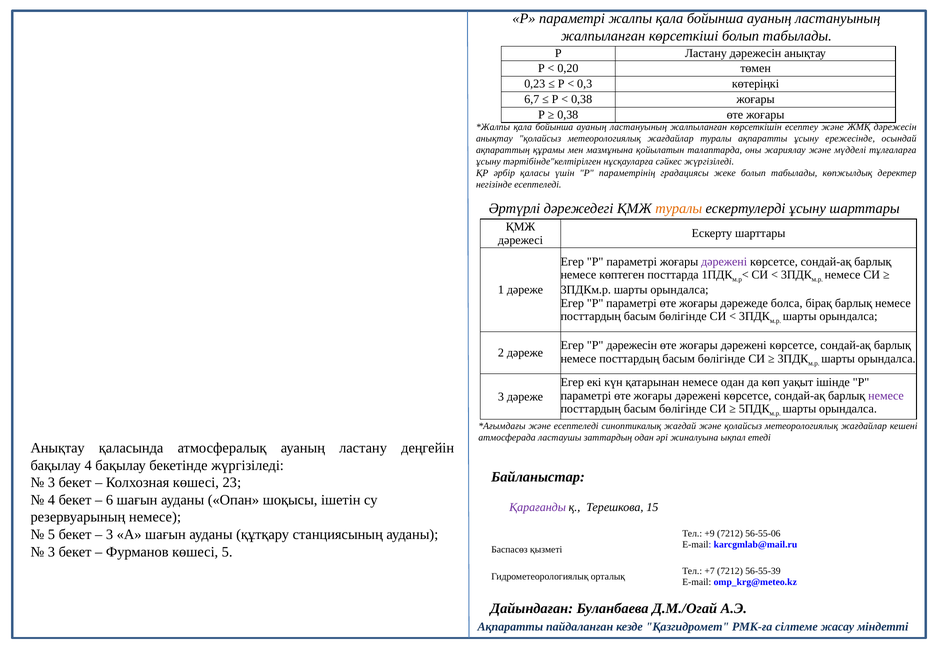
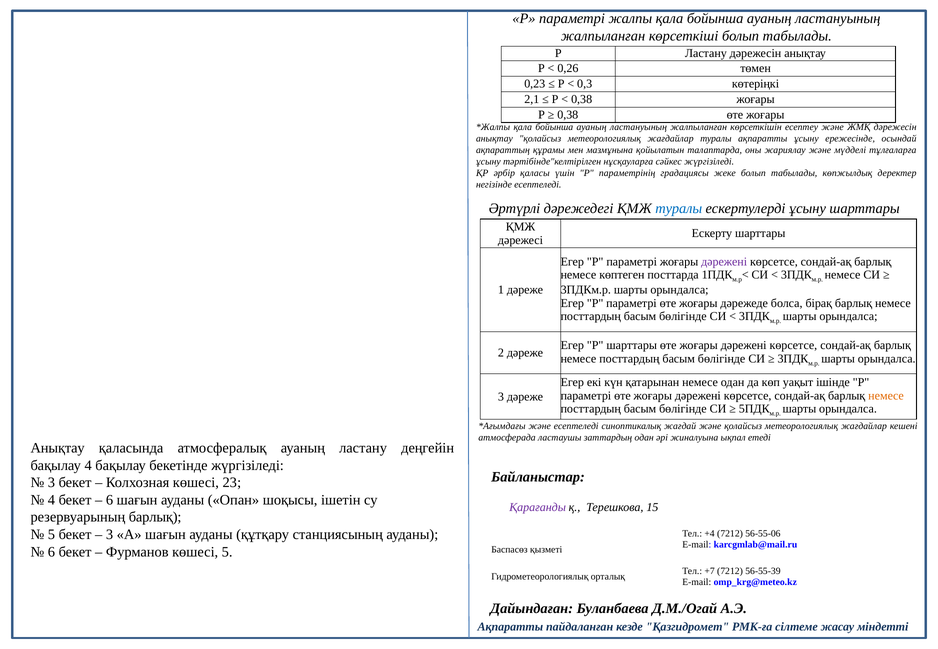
0,20: 0,20 -> 0,26
6,7: 6,7 -> 2,1
туралы at (679, 208) colour: orange -> blue
Р дәрежесін: дәрежесін -> шарттары
немесе at (886, 396) colour: purple -> orange
резервуарының немесе: немесе -> барлық
+9: +9 -> +4
3 at (51, 552): 3 -> 6
